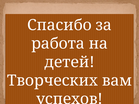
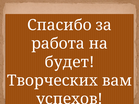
детей: детей -> будет
